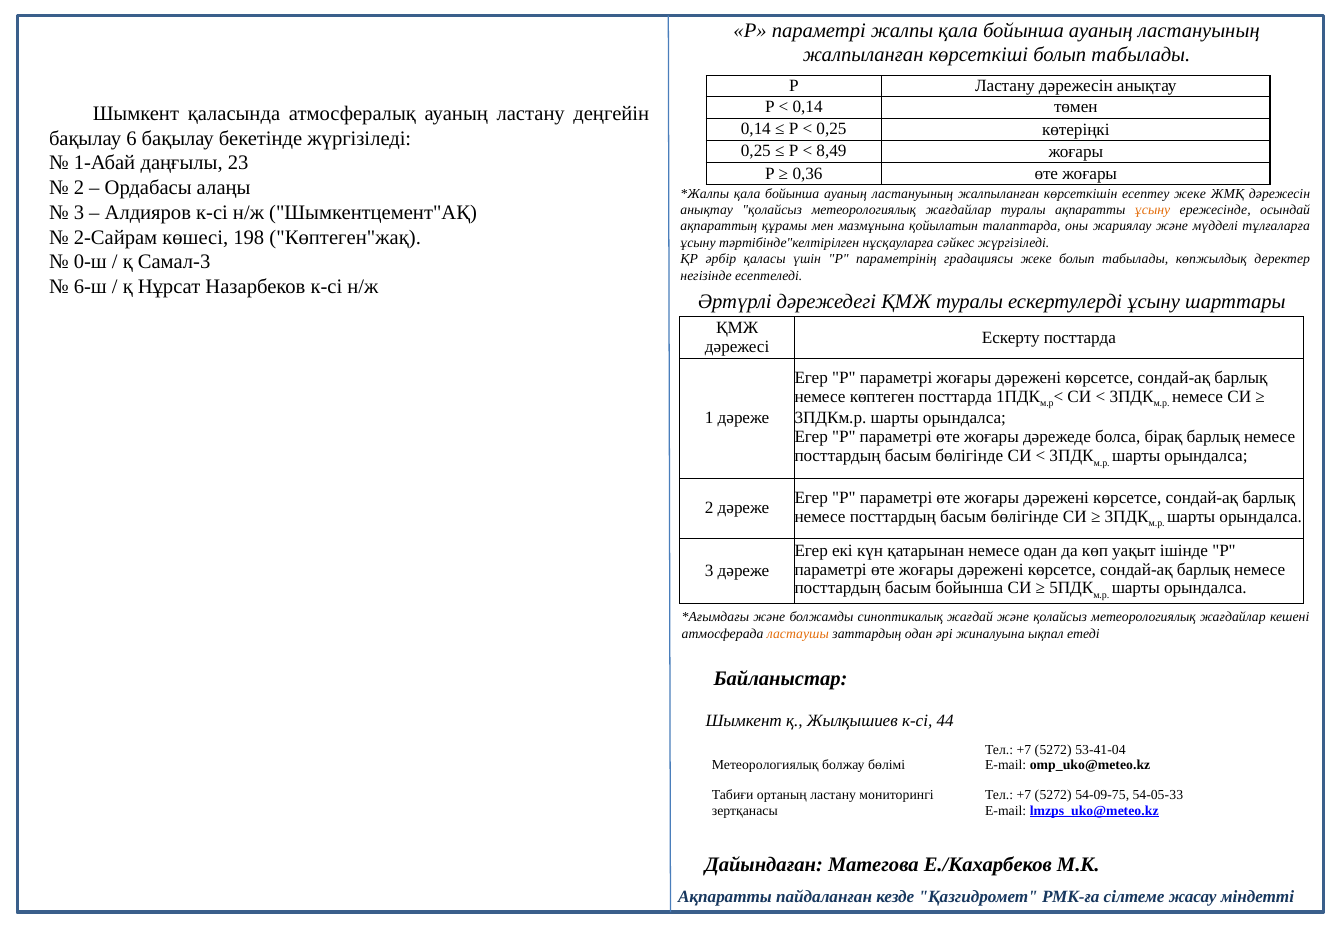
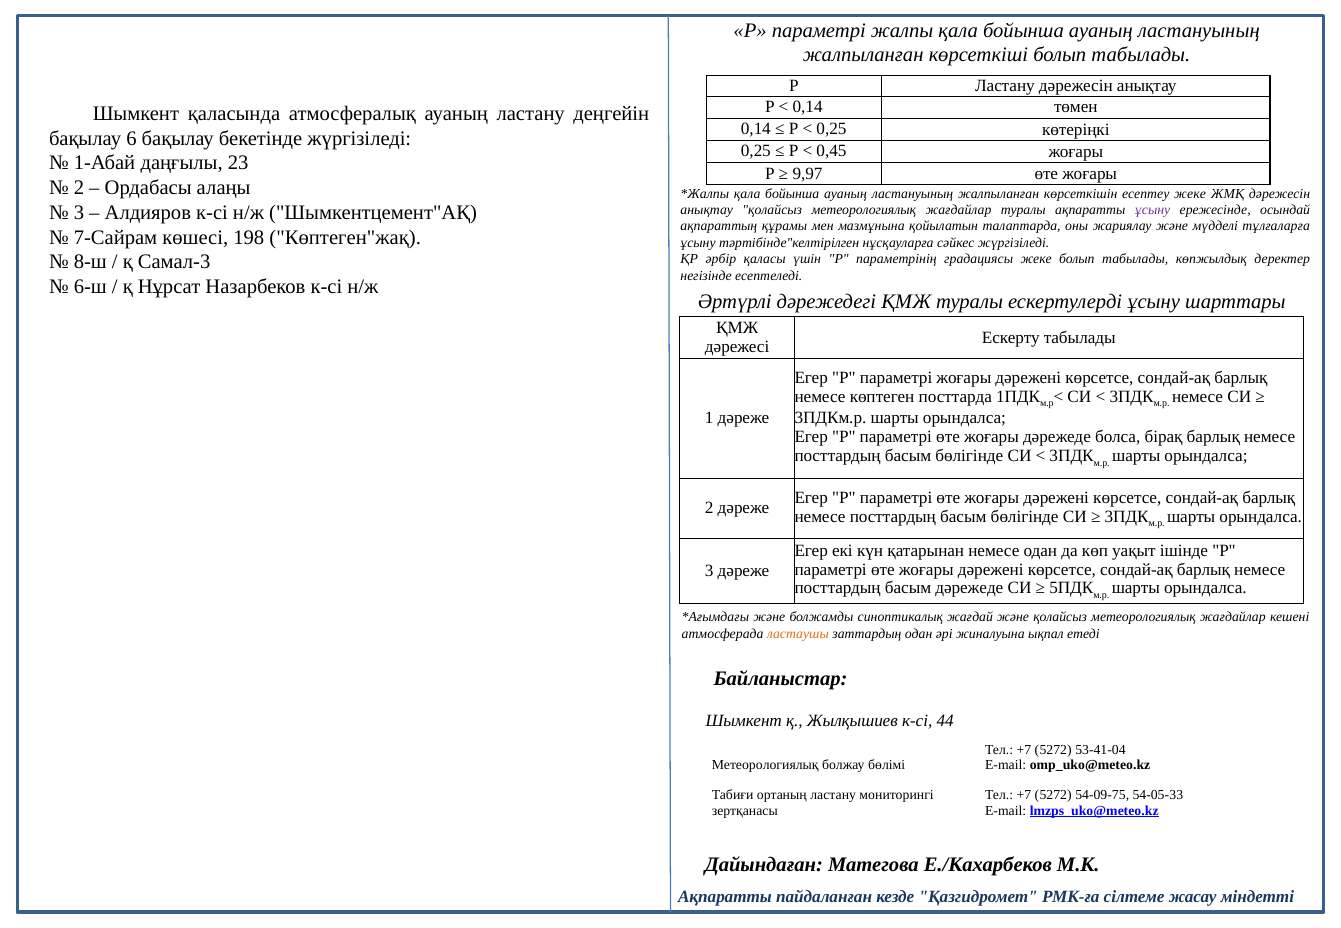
8,49: 8,49 -> 0,45
0,36: 0,36 -> 9,97
ұсыну at (1153, 210) colour: orange -> purple
2-Сайрам: 2-Сайрам -> 7-Сайрам
0-ш: 0-ш -> 8-ш
Ескерту посттарда: посттарда -> табылады
басым бойынша: бойынша -> дәрежеде
